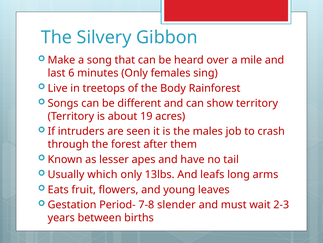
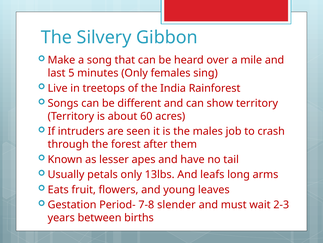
6: 6 -> 5
Body: Body -> India
19: 19 -> 60
which: which -> petals
